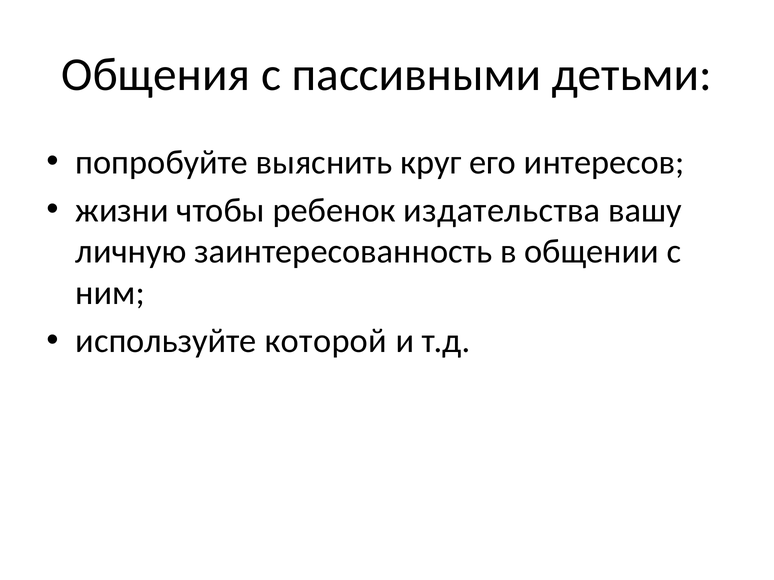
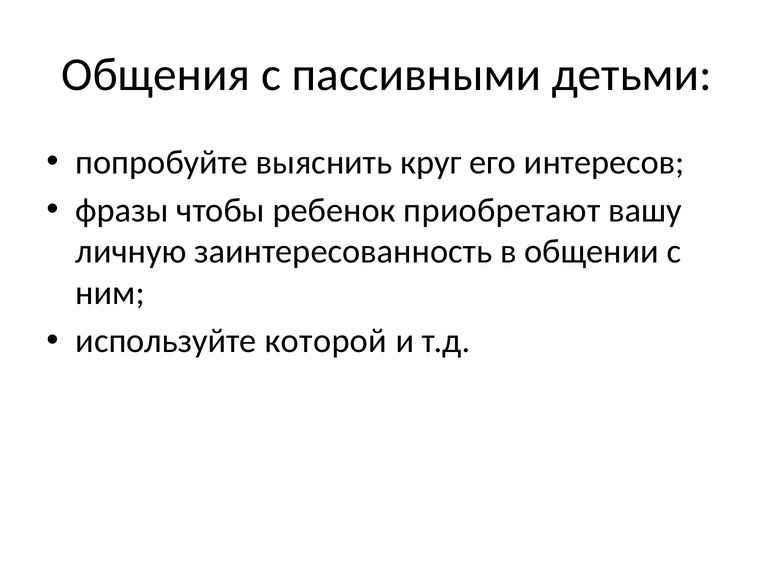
жизни: жизни -> фразы
издательства: издательства -> приобретают
